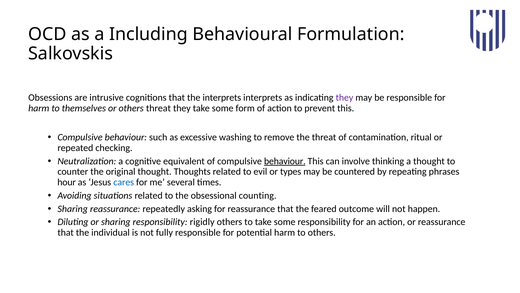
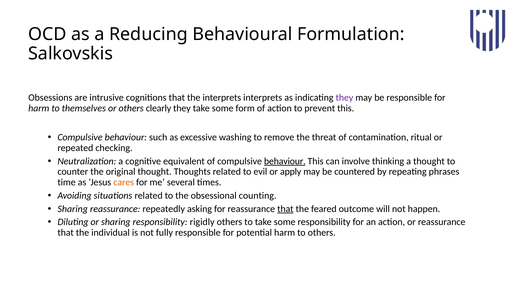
Including: Including -> Reducing
others threat: threat -> clearly
types: types -> apply
hour: hour -> time
cares colour: blue -> orange
that at (285, 208) underline: none -> present
